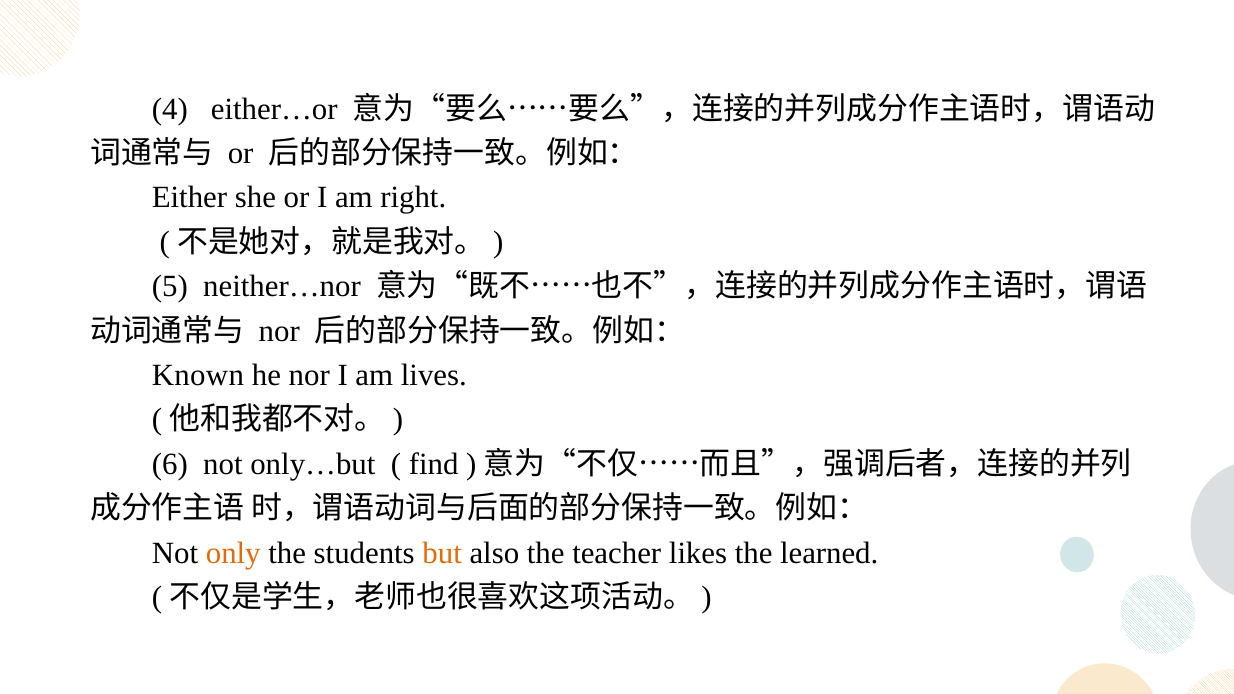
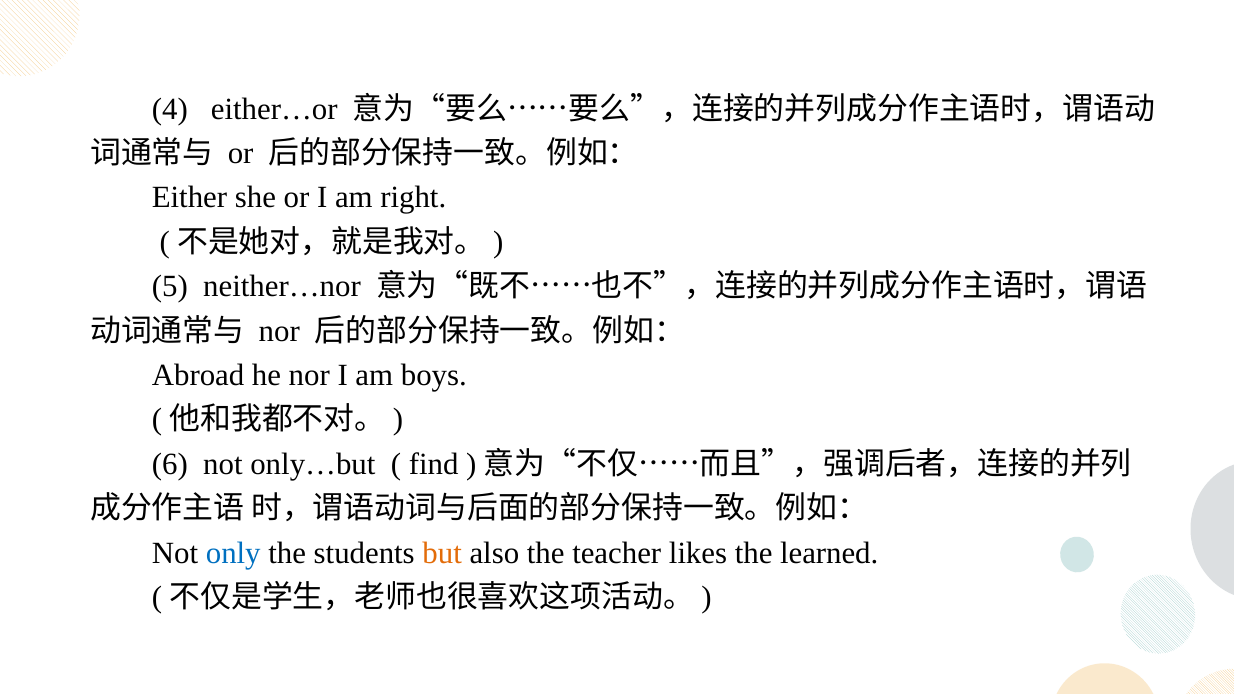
Known: Known -> Abroad
lives: lives -> boys
only colour: orange -> blue
